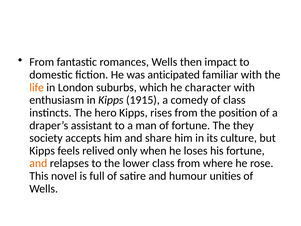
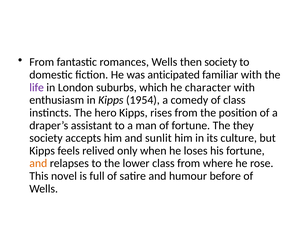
then impact: impact -> society
life colour: orange -> purple
1915: 1915 -> 1954
share: share -> sunlit
unities: unities -> before
